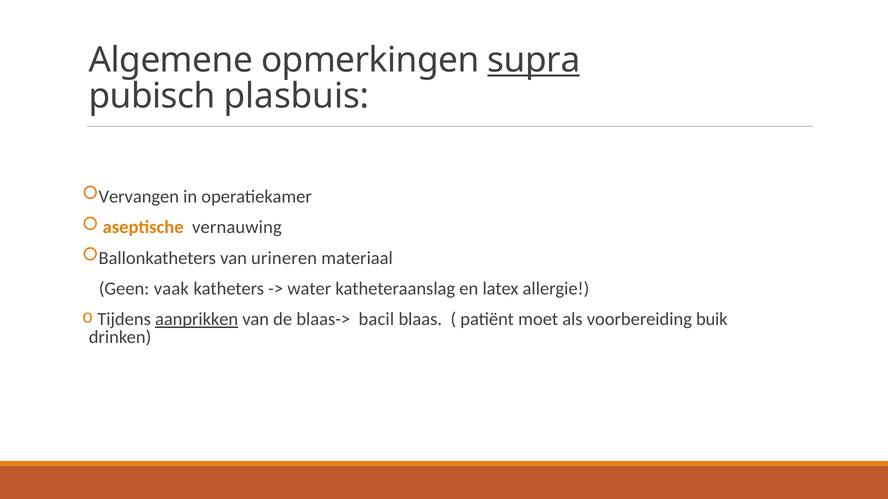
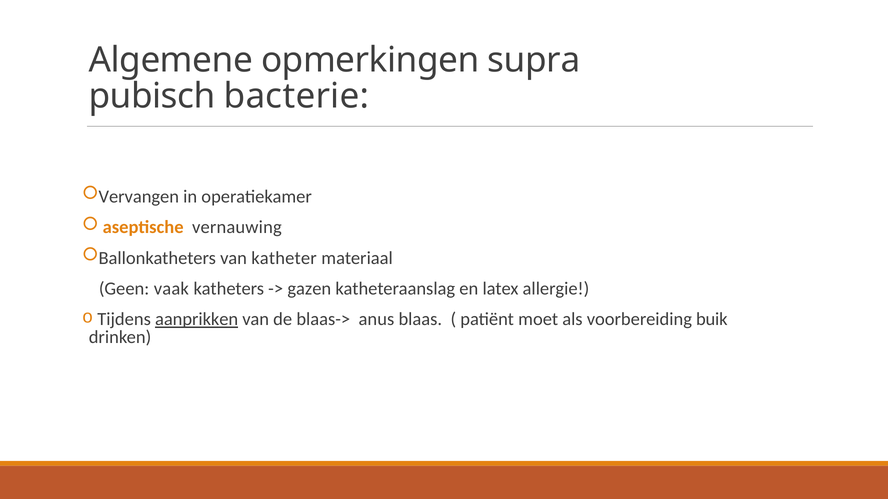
supra underline: present -> none
plasbuis: plasbuis -> bacterie
urineren: urineren -> katheter
water: water -> gazen
bacil: bacil -> anus
